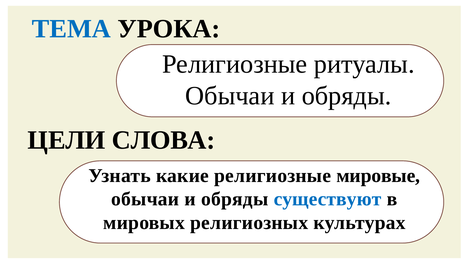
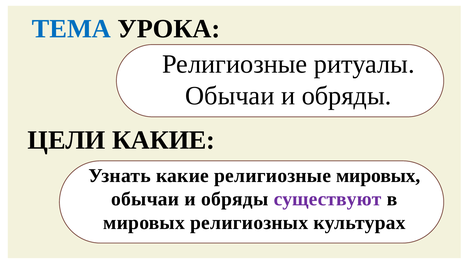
ЦЕЛИ СЛОВА: СЛОВА -> КАКИЕ
религиозные мировые: мировые -> мировых
существуют colour: blue -> purple
